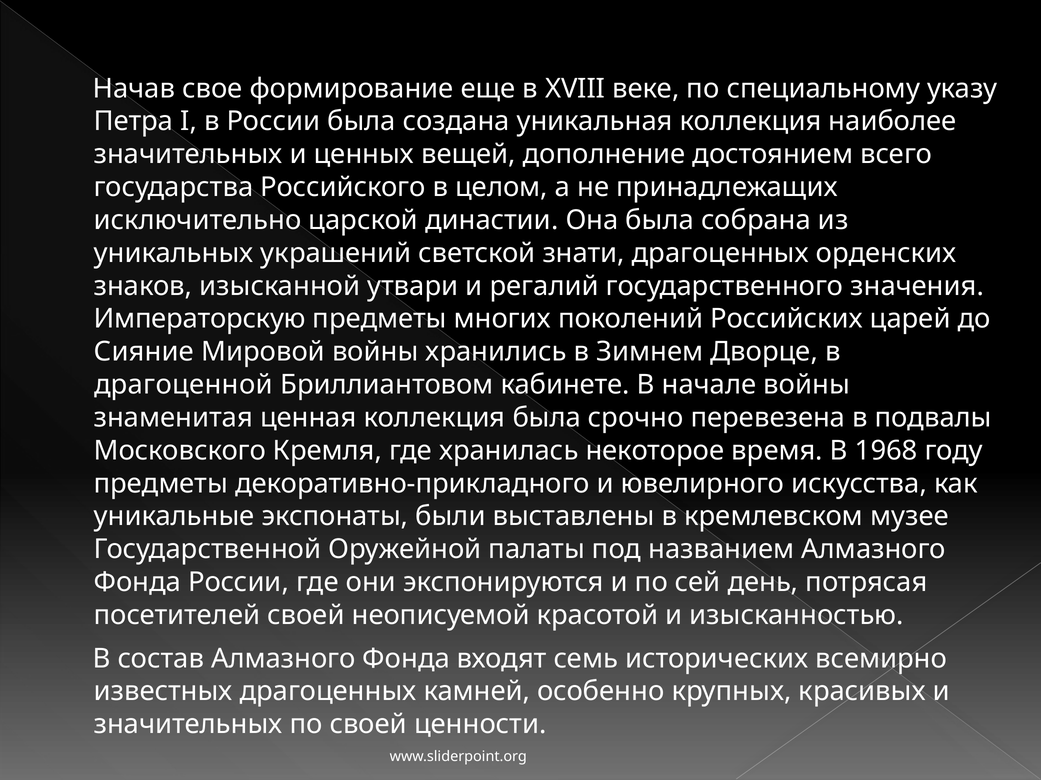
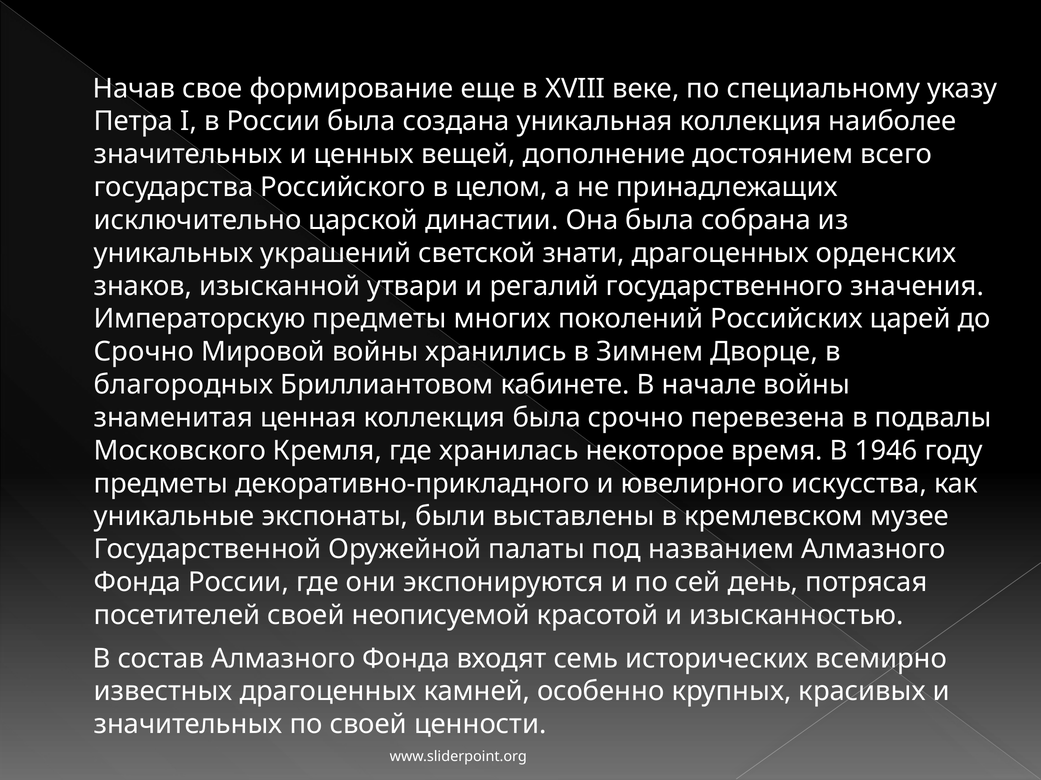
Сияние at (144, 352): Сияние -> Срочно
драгоценной: драгоценной -> благородных
1968: 1968 -> 1946
